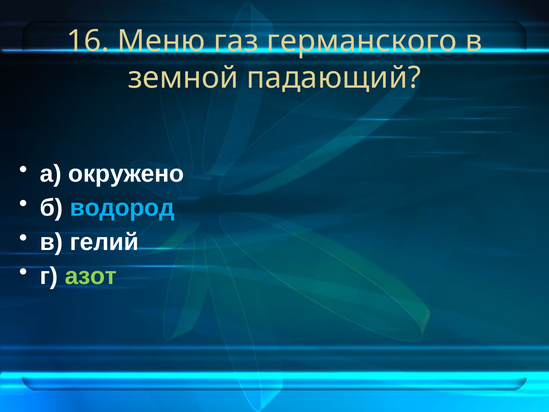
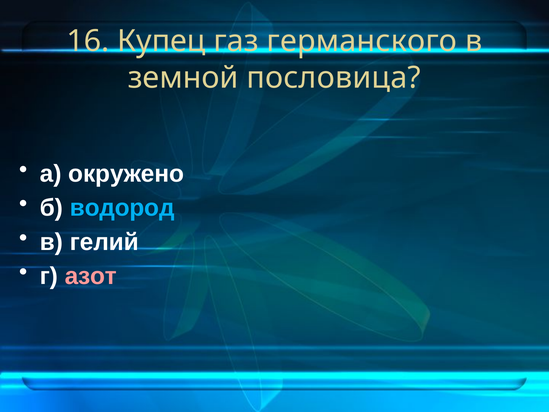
Меню: Меню -> Купец
падающий: падающий -> пословица
азот colour: light green -> pink
